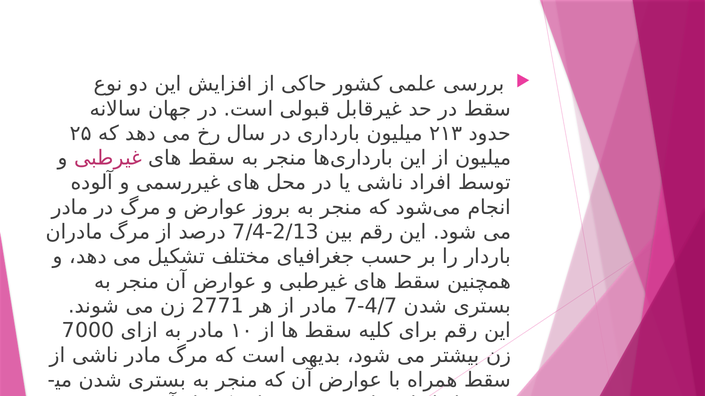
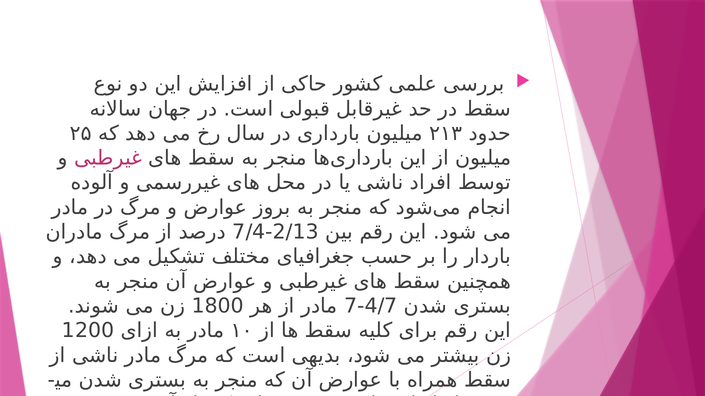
2771: 2771 -> 1800
7000: 7000 -> 1200
